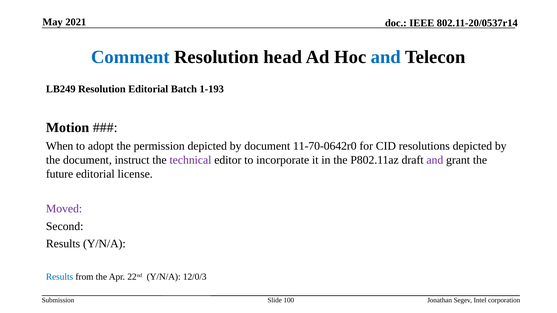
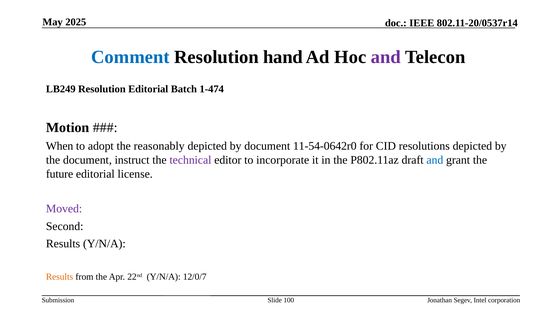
2021: 2021 -> 2025
head: head -> hand
and at (386, 57) colour: blue -> purple
1-193: 1-193 -> 1-474
permission: permission -> reasonably
11-70-0642r0: 11-70-0642r0 -> 11-54-0642r0
and at (435, 160) colour: purple -> blue
Results at (60, 277) colour: blue -> orange
12/0/3: 12/0/3 -> 12/0/7
